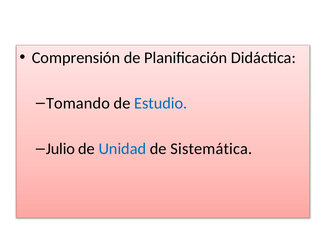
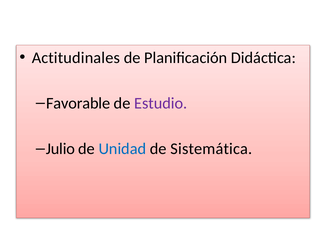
Comprensión: Comprensión -> Actitudinales
Tomando: Tomando -> Favorable
Estudio colour: blue -> purple
